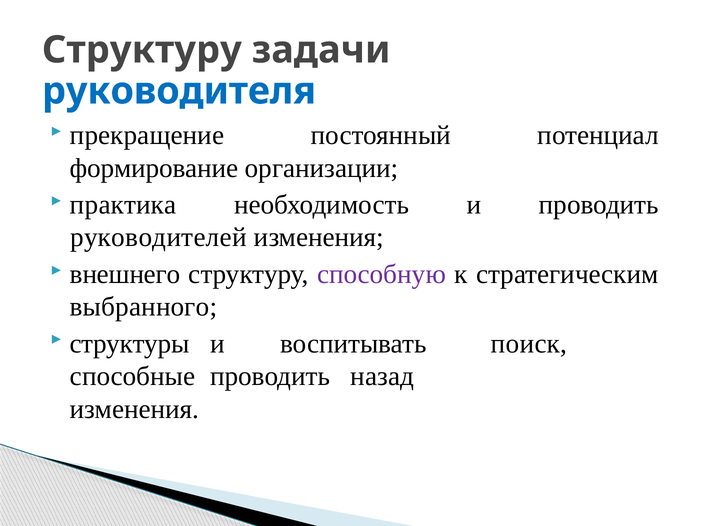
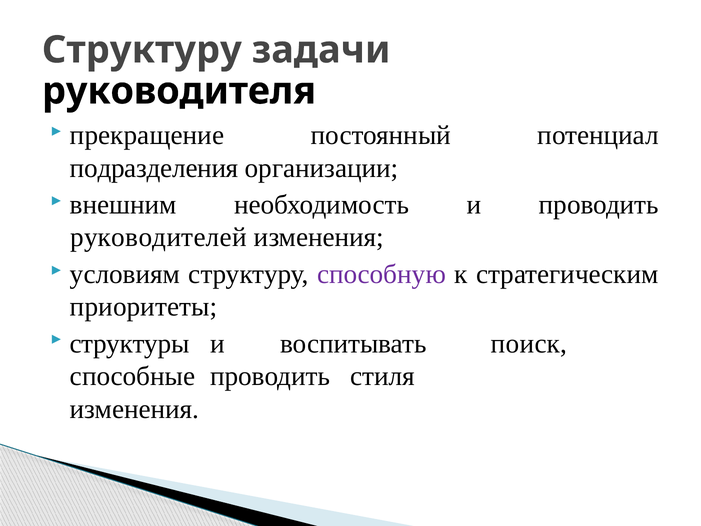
руководителя colour: blue -> black
формирование: формирование -> подразделения
практика: практика -> внешним
внешнего: внешнего -> условиям
выбранного: выбранного -> приоритеты
назад: назад -> стиля
